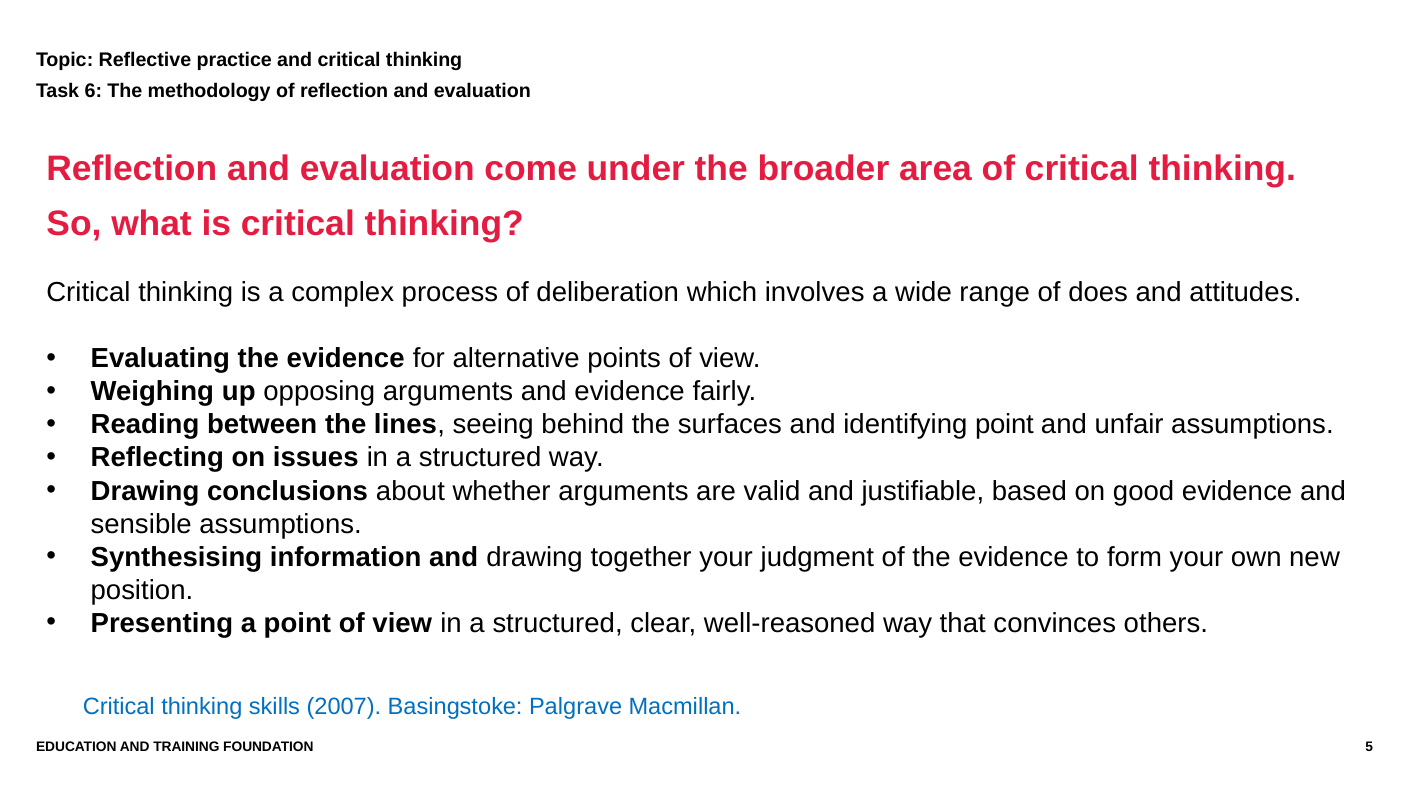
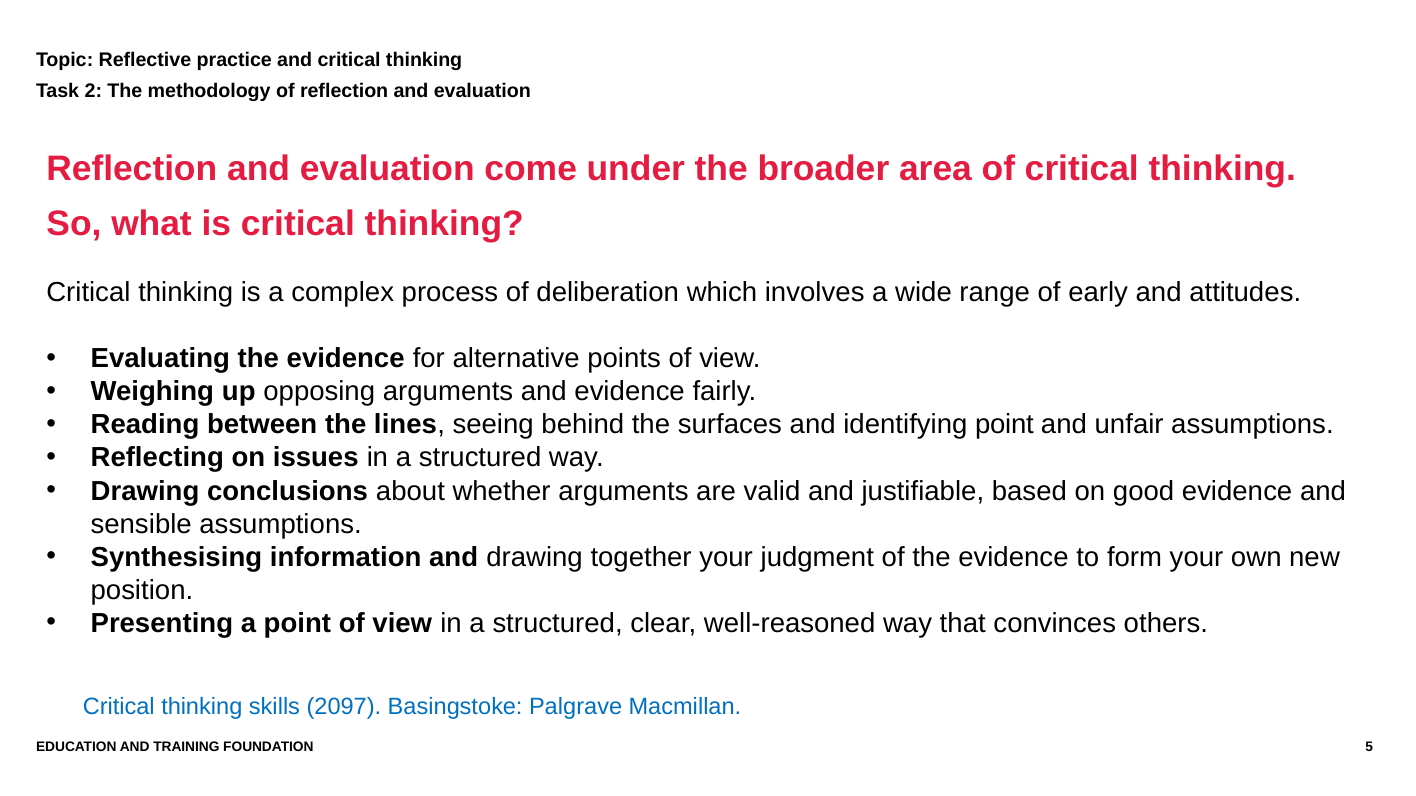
6: 6 -> 2
does: does -> early
2007: 2007 -> 2097
